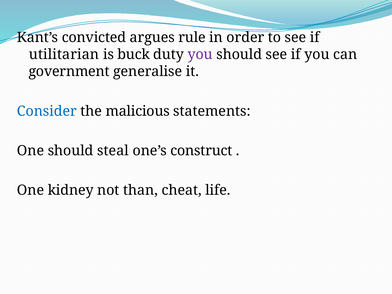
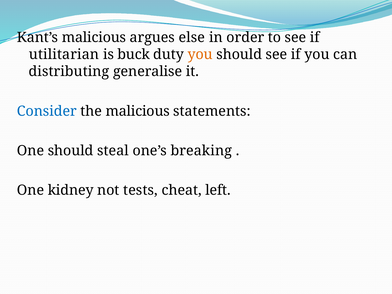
Kant’s convicted: convicted -> malicious
rule: rule -> else
you at (200, 55) colour: purple -> orange
government: government -> distributing
construct: construct -> breaking
than: than -> tests
life: life -> left
